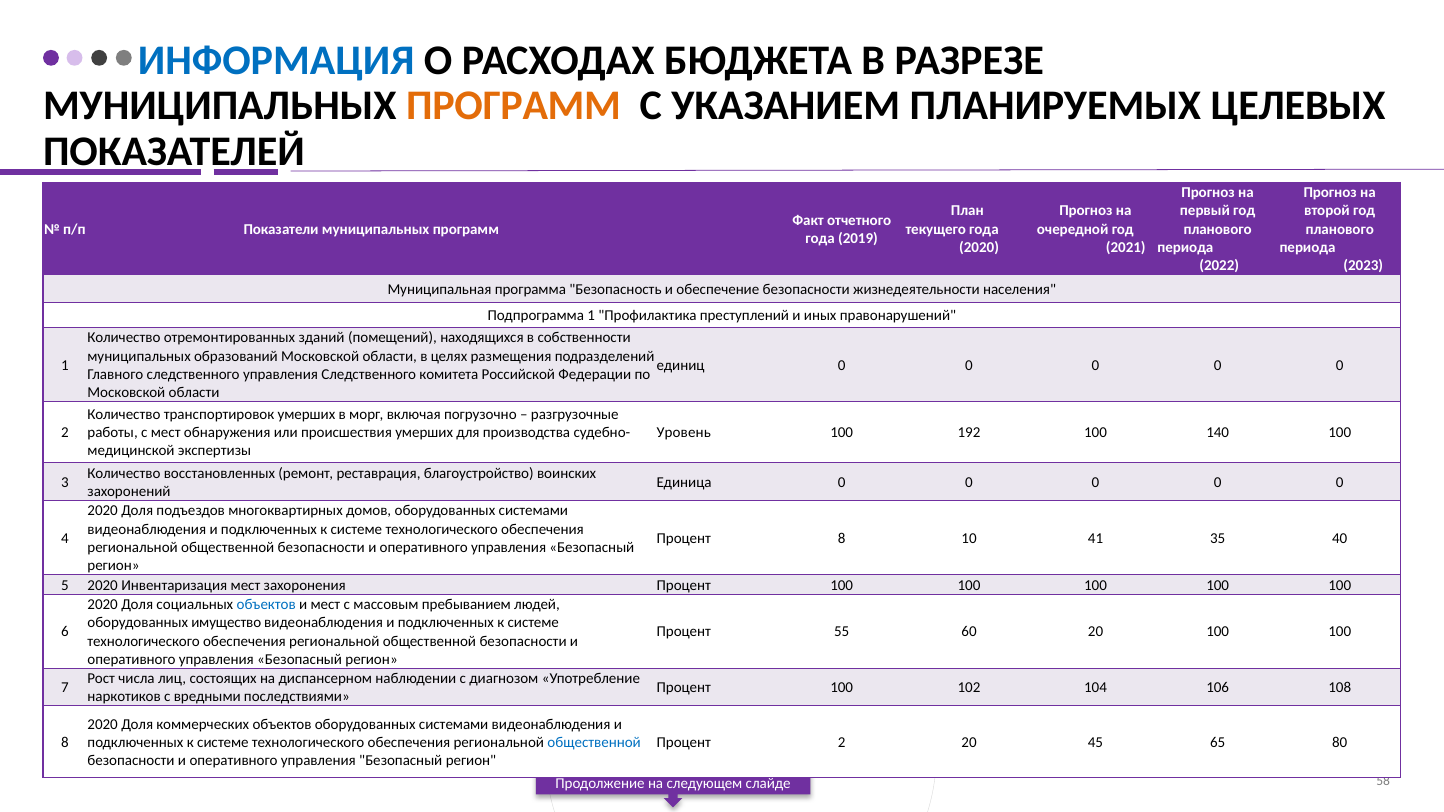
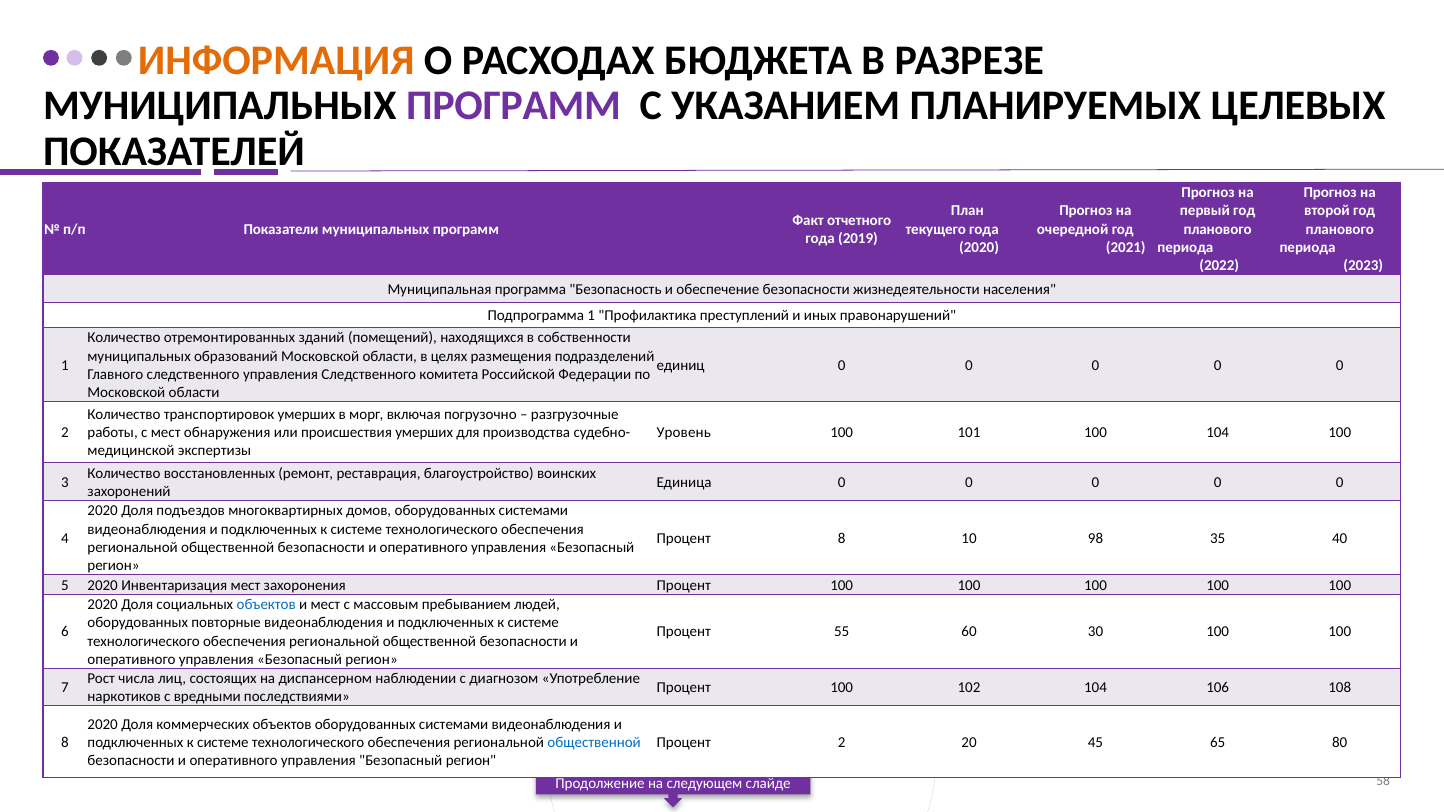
ИНФОРМАЦИЯ colour: blue -> orange
ПРОГРАММ at (514, 106) colour: orange -> purple
192: 192 -> 101
100 140: 140 -> 104
41: 41 -> 98
имущество: имущество -> повторные
60 20: 20 -> 30
